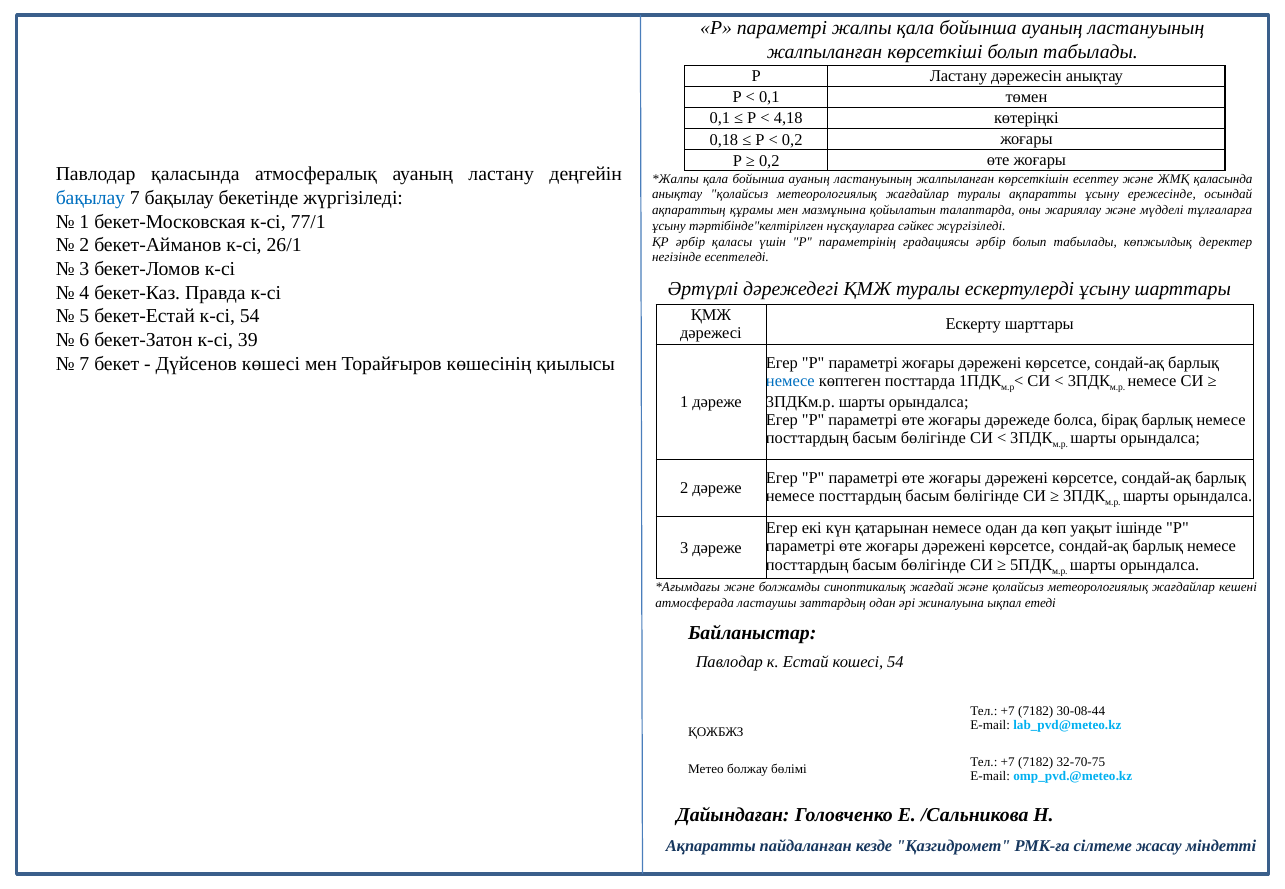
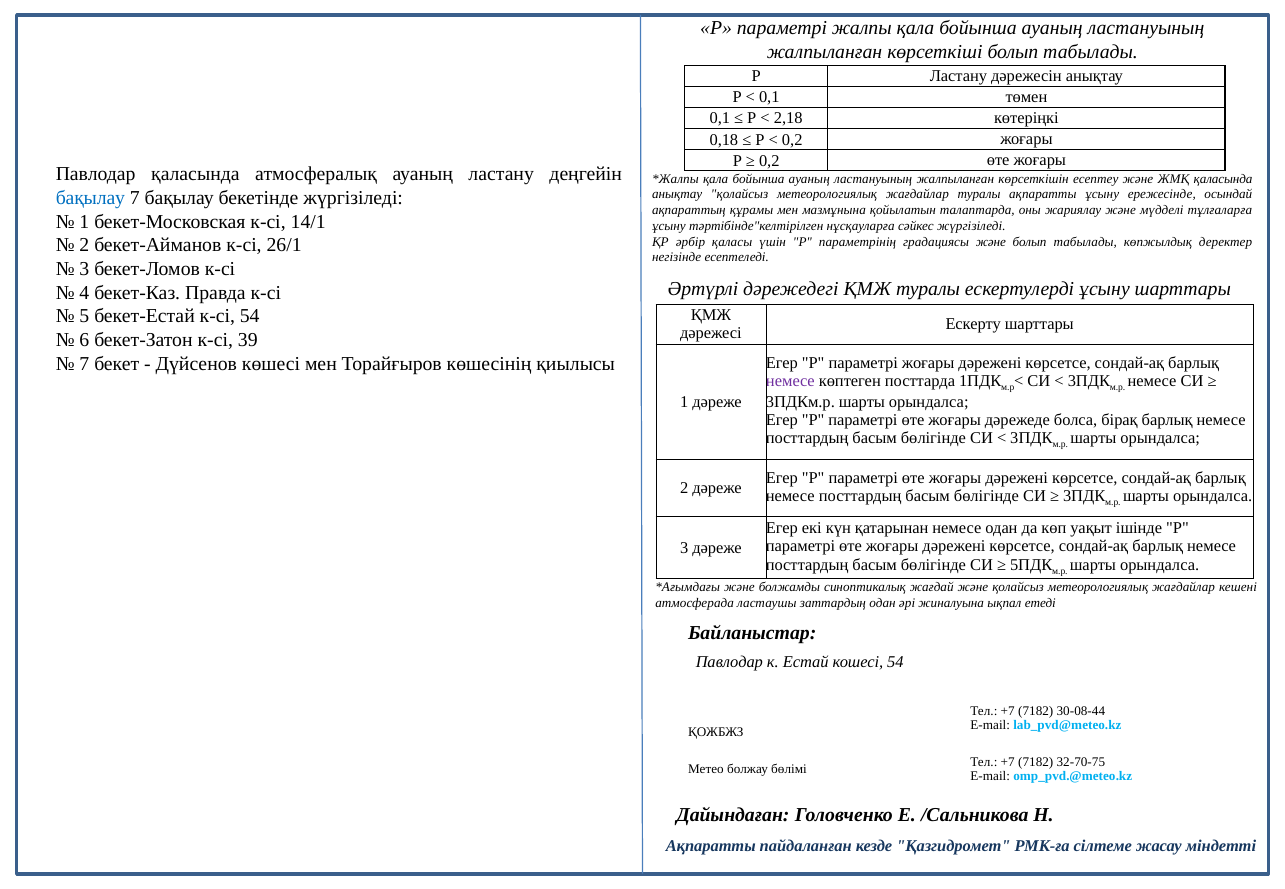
4,18: 4,18 -> 2,18
77/1: 77/1 -> 14/1
градациясы әрбір: әрбір -> және
немесе at (790, 381) colour: blue -> purple
